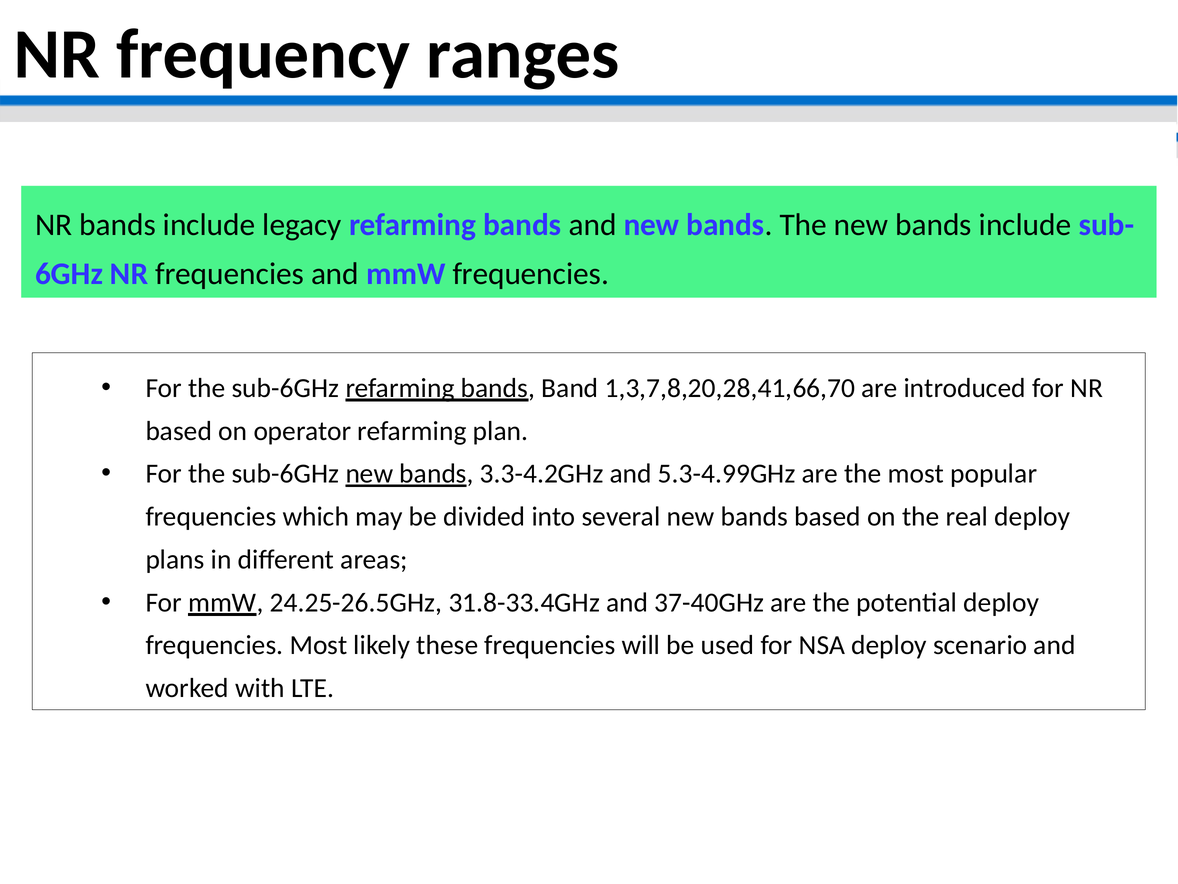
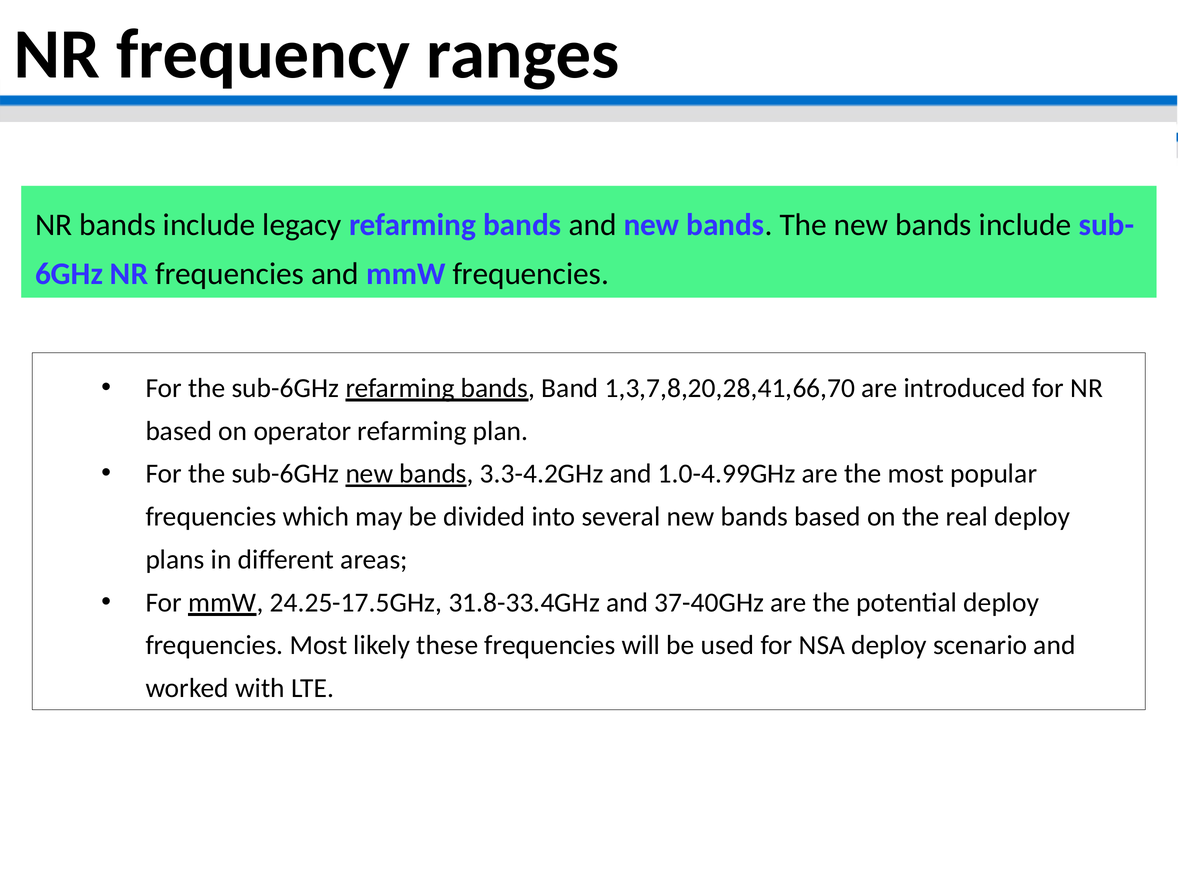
5.3-4.99GHz: 5.3-4.99GHz -> 1.0-4.99GHz
24.25-26.5GHz: 24.25-26.5GHz -> 24.25-17.5GHz
